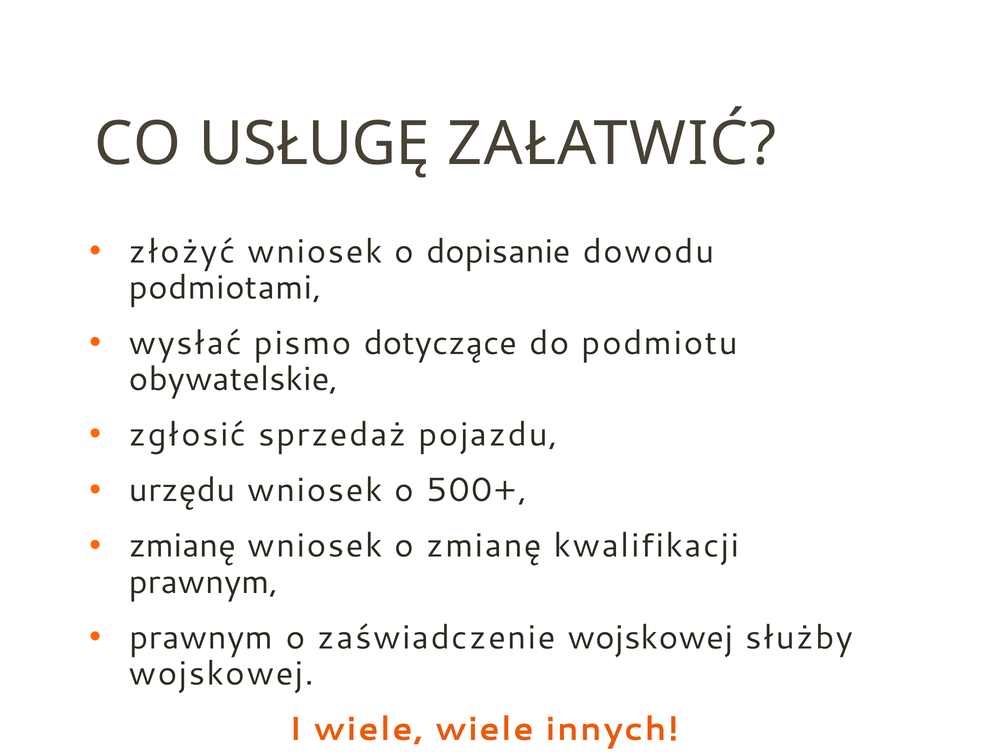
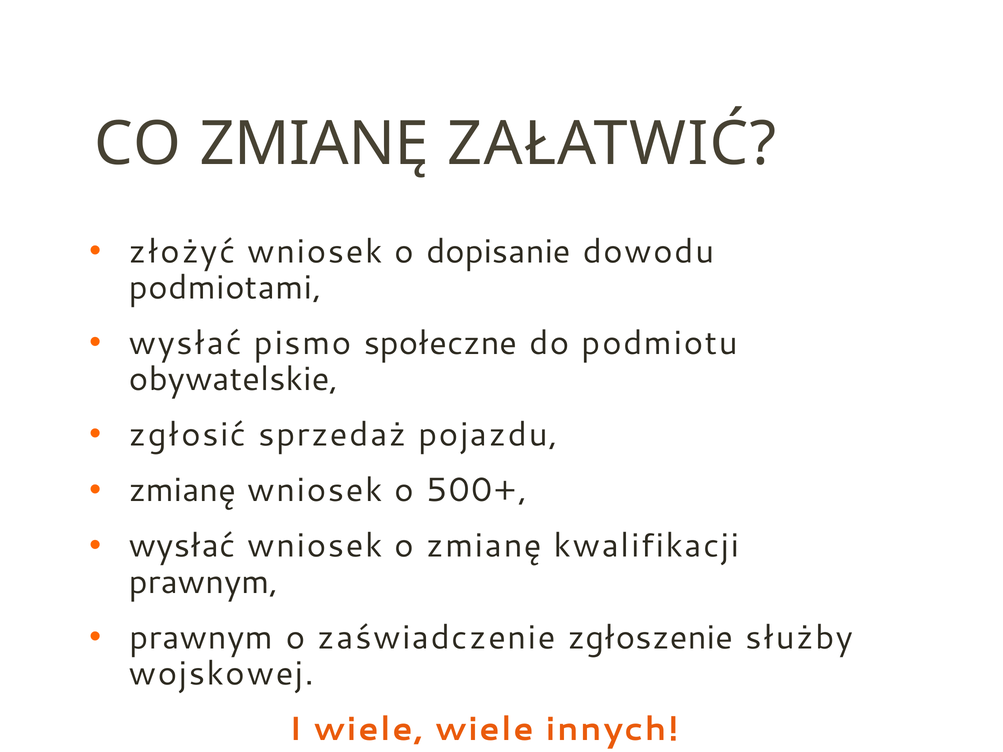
CO USŁUGĘ: USŁUGĘ -> ZMIANĘ
dotyczące: dotyczące -> społeczne
urzędu at (182, 491): urzędu -> zmianę
zmianę at (182, 546): zmianę -> wysłać
zaświadczenie wojskowej: wojskowej -> zgłoszenie
